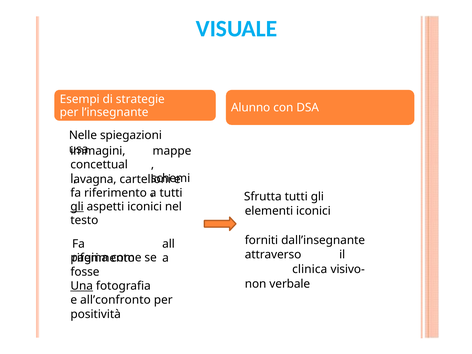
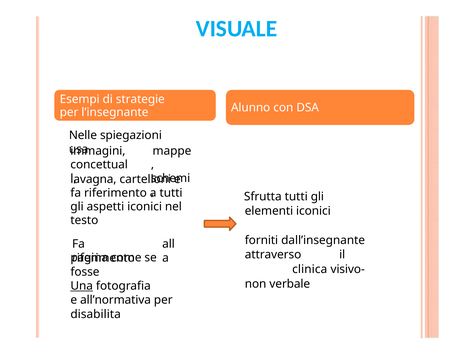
gli at (77, 207) underline: present -> none
all’confronto: all’confronto -> all’normativa
positività: positività -> disabilita
